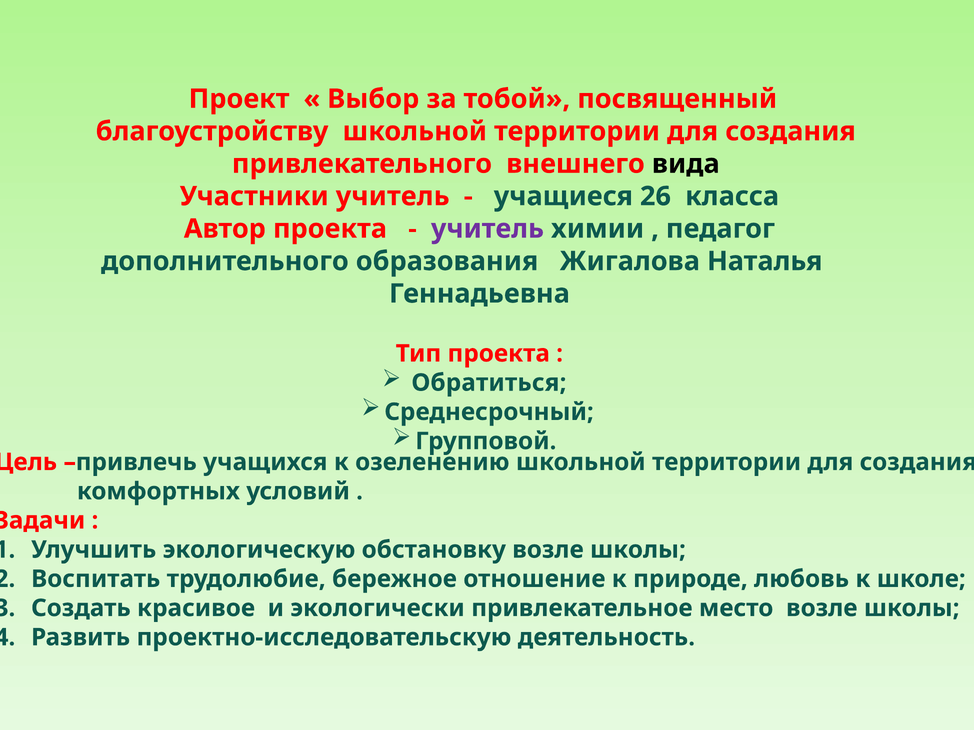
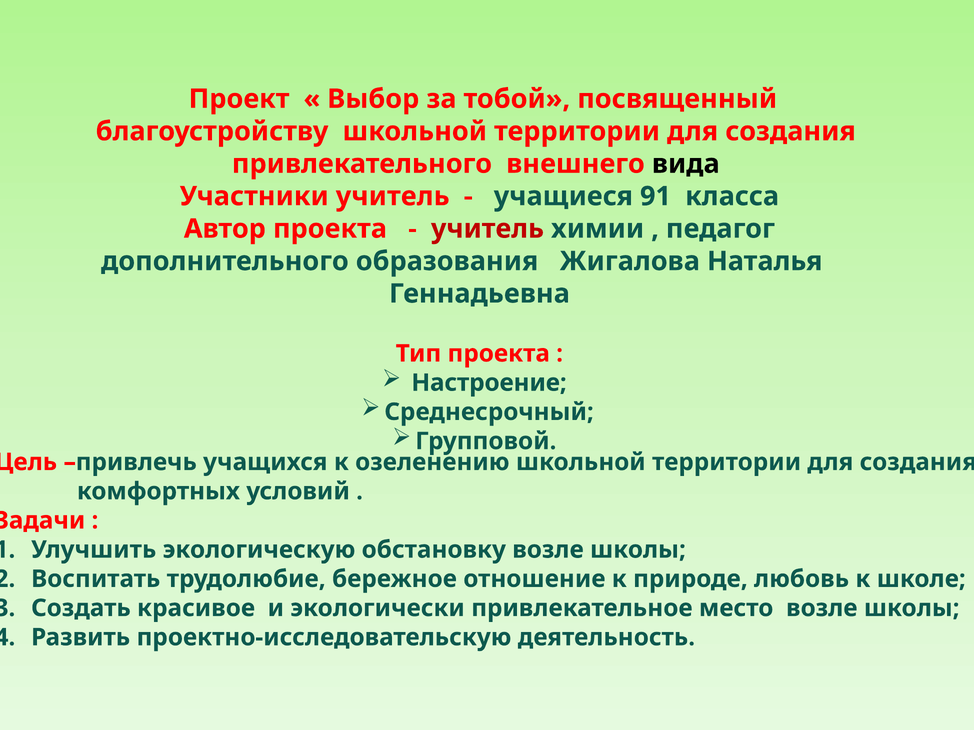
26: 26 -> 91
учитель at (487, 229) colour: purple -> red
Обратиться: Обратиться -> Настроение
